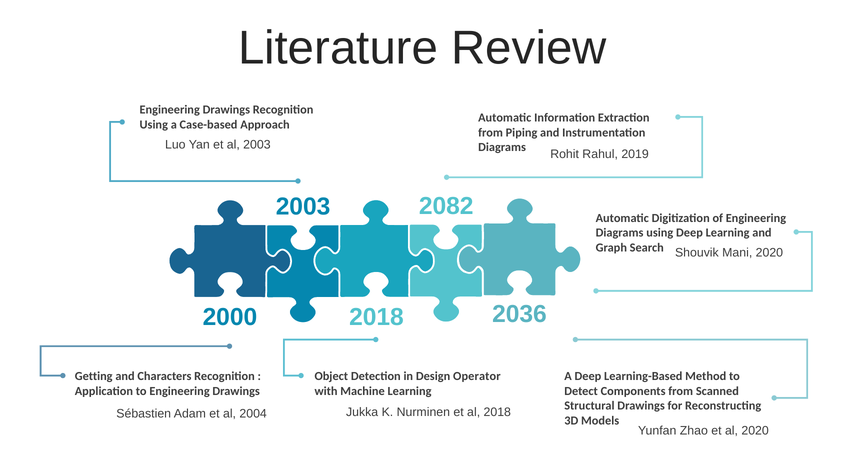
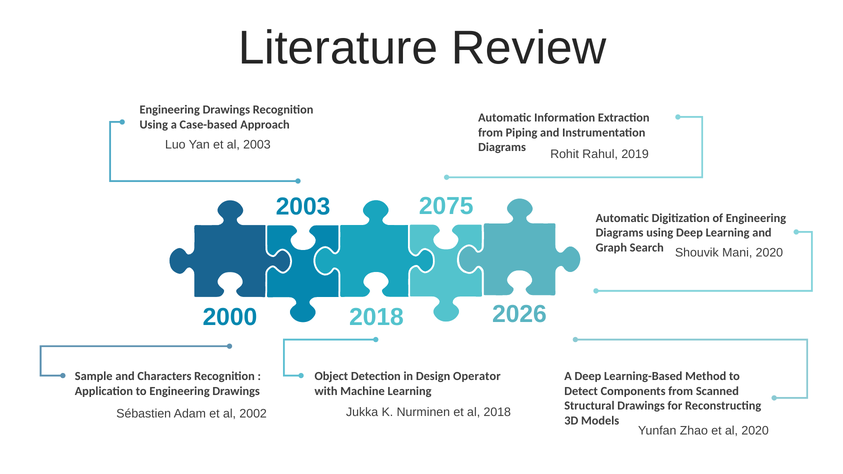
2082: 2082 -> 2075
2036: 2036 -> 2026
Getting: Getting -> Sample
2004: 2004 -> 2002
